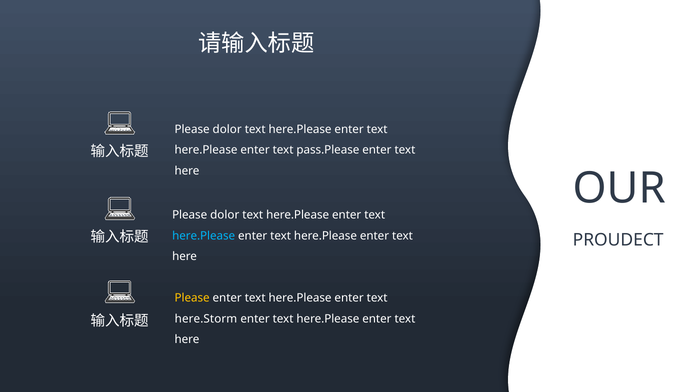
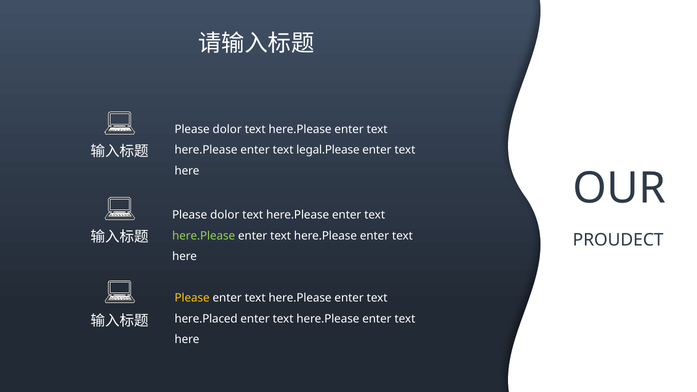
pass.Please: pass.Please -> legal.Please
here.Please at (204, 236) colour: light blue -> light green
here.Storm: here.Storm -> here.Placed
